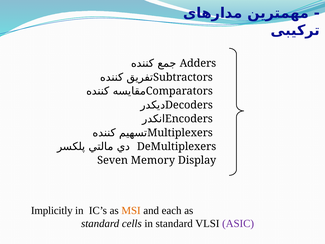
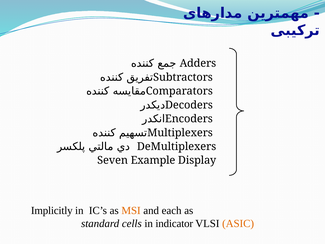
Memory: Memory -> Example
in standard: standard -> indicator
ASIC colour: purple -> orange
